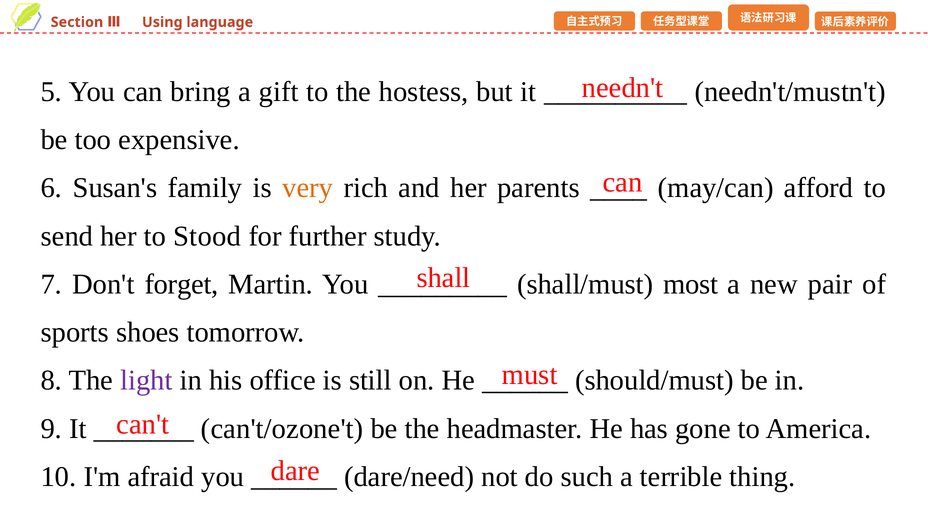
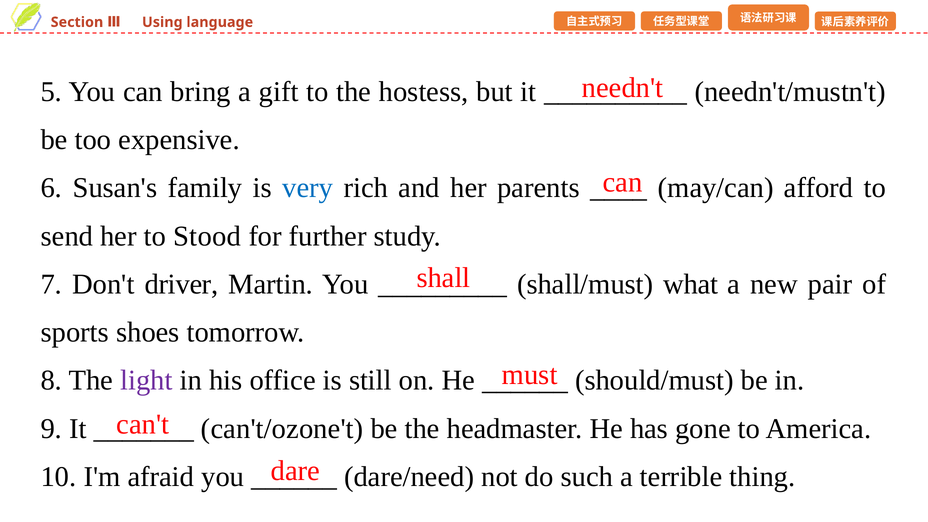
very colour: orange -> blue
forget: forget -> driver
most: most -> what
